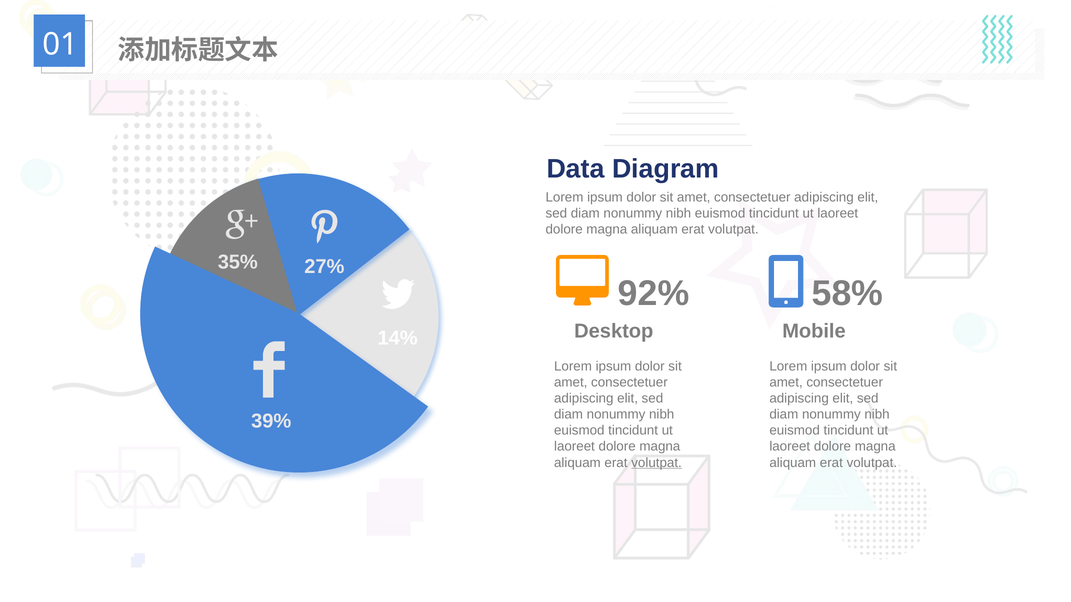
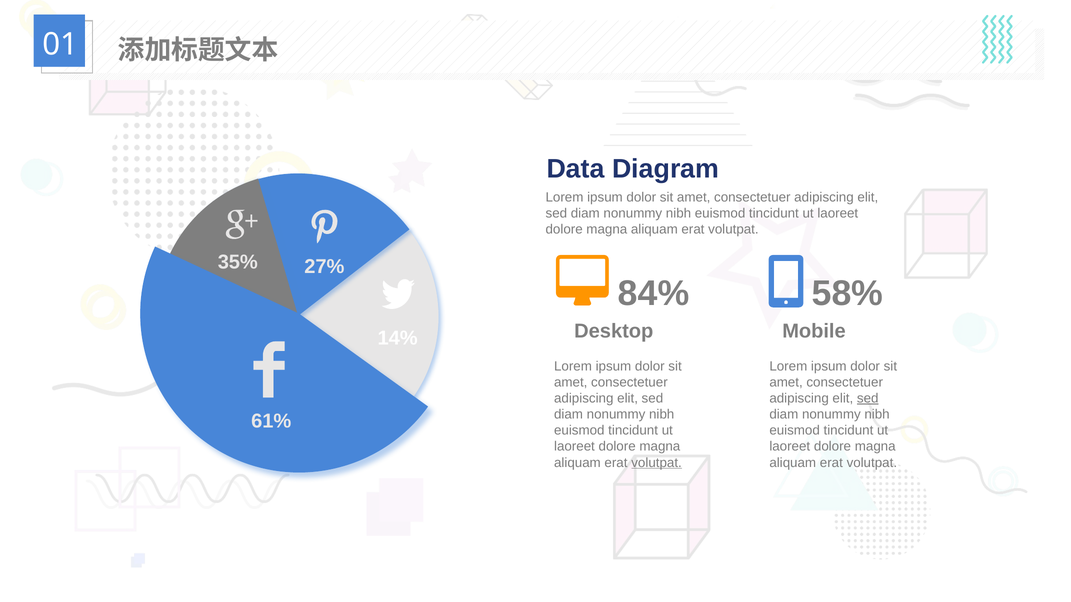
92%: 92% -> 84%
sed at (868, 399) underline: none -> present
39%: 39% -> 61%
